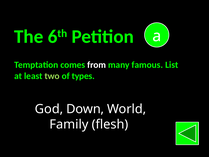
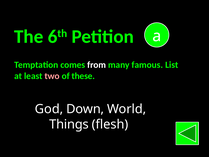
two colour: light green -> pink
types: types -> these
Family: Family -> Things
